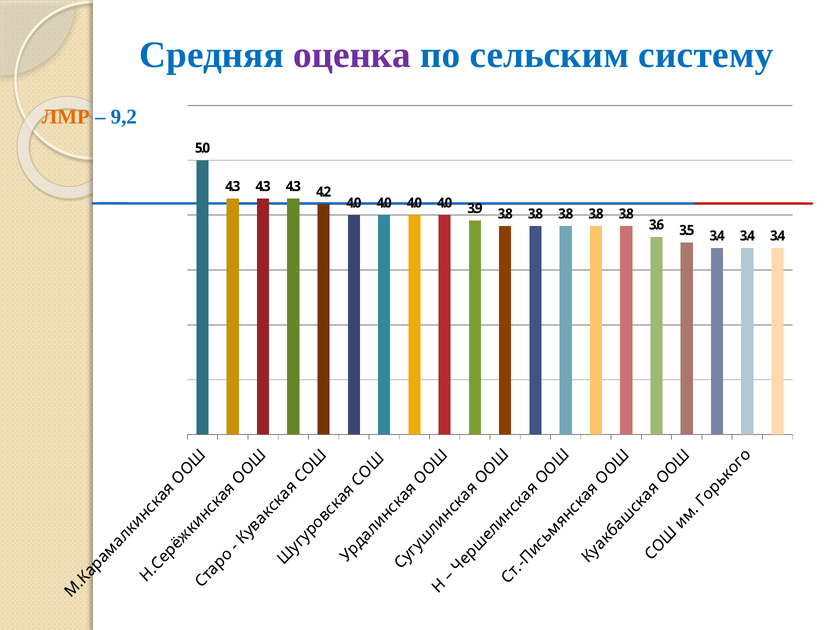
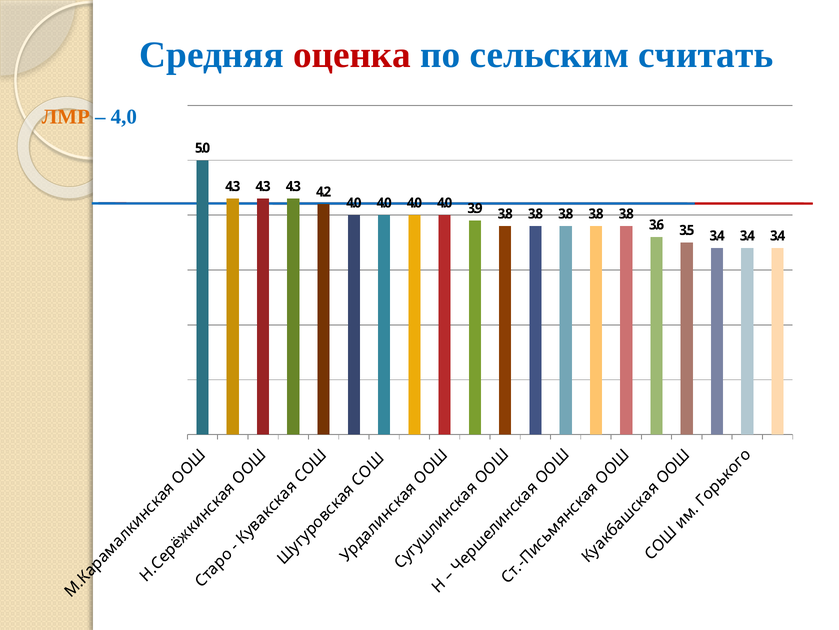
оценка colour: purple -> red
систему: систему -> считать
9,2: 9,2 -> 4,0
